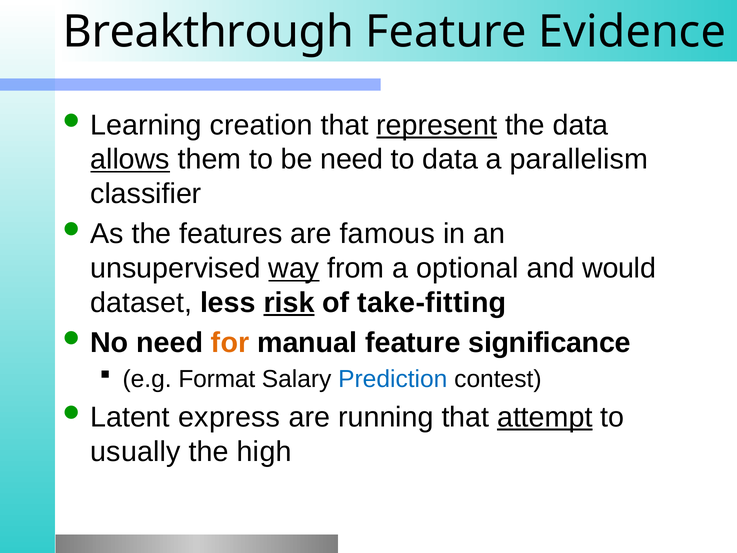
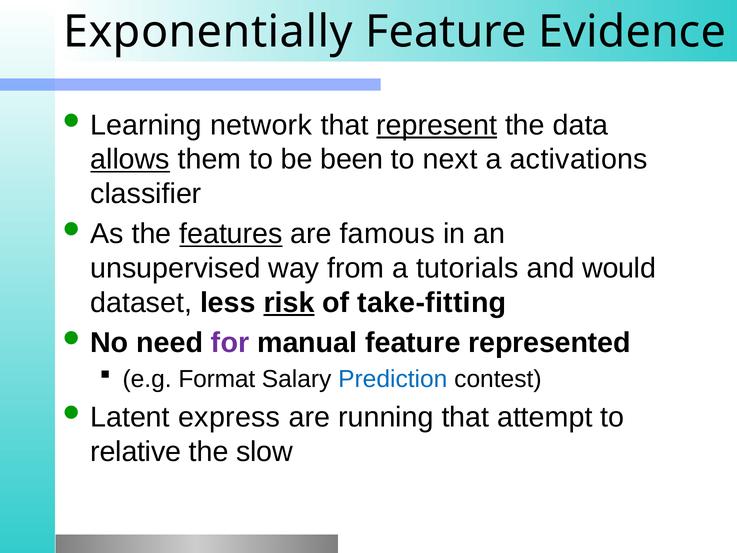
Breakthrough: Breakthrough -> Exponentially
creation: creation -> network
be need: need -> been
to data: data -> next
parallelism: parallelism -> activations
features underline: none -> present
way underline: present -> none
optional: optional -> tutorials
for colour: orange -> purple
significance: significance -> represented
attempt underline: present -> none
usually: usually -> relative
high: high -> slow
